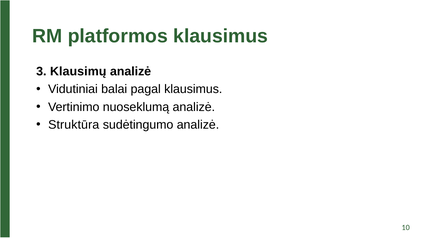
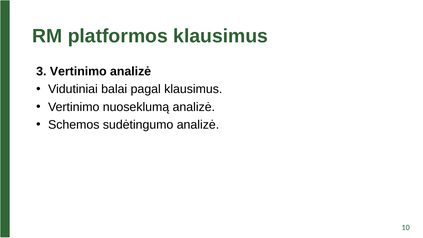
3 Klausimų: Klausimų -> Vertinimo
Struktūra: Struktūra -> Schemos
